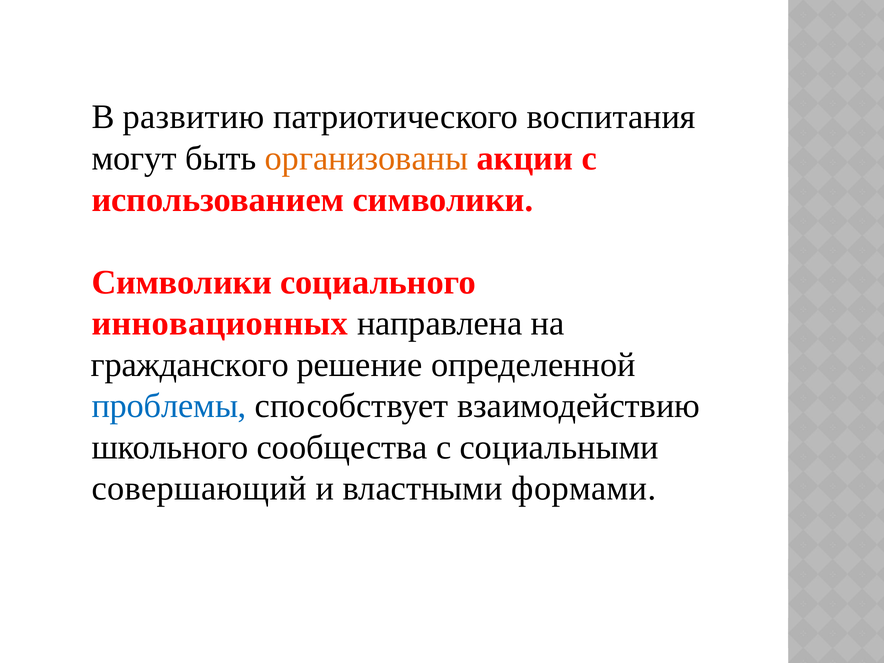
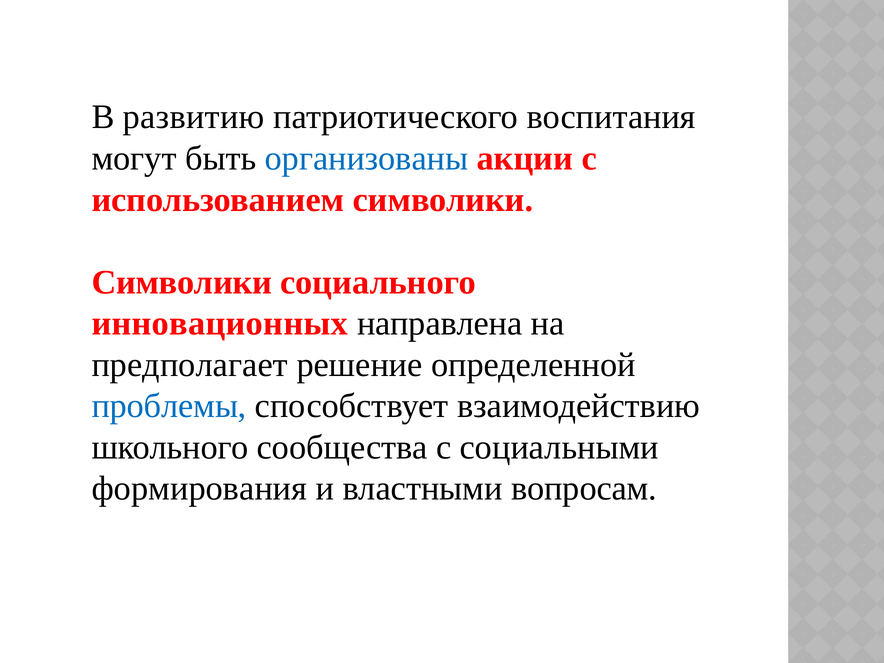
организованы colour: orange -> blue
гражданского: гражданского -> предполагает
совершающий: совершающий -> формирования
формами: формами -> вопросам
